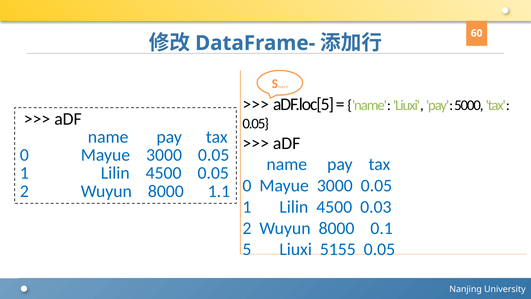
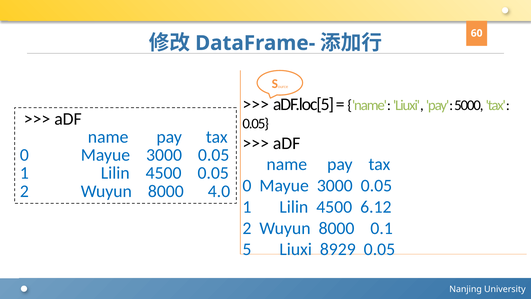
1.1: 1.1 -> 4.0
0.03: 0.03 -> 6.12
5155: 5155 -> 8929
